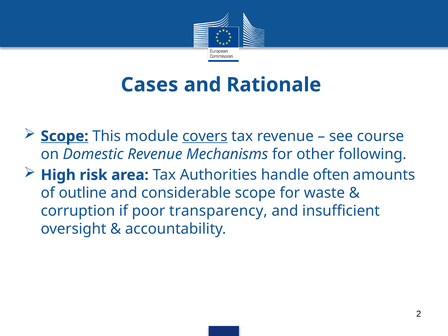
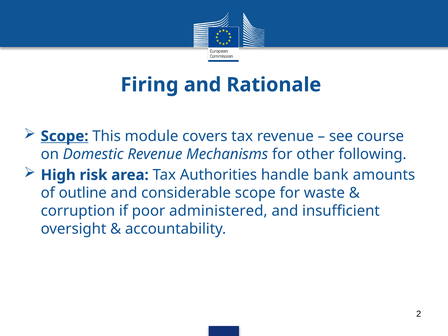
Cases: Cases -> Firing
covers underline: present -> none
often: often -> bank
transparency: transparency -> administered
